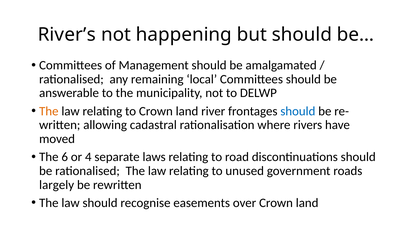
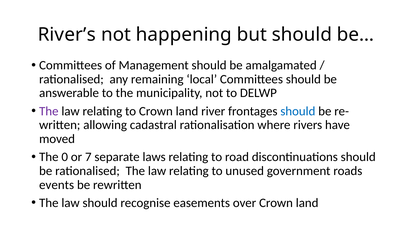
The at (49, 112) colour: orange -> purple
6: 6 -> 0
4: 4 -> 7
largely: largely -> events
